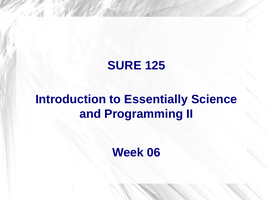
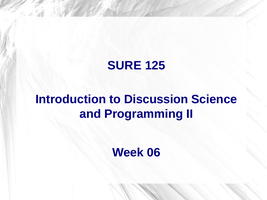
Essentially: Essentially -> Discussion
